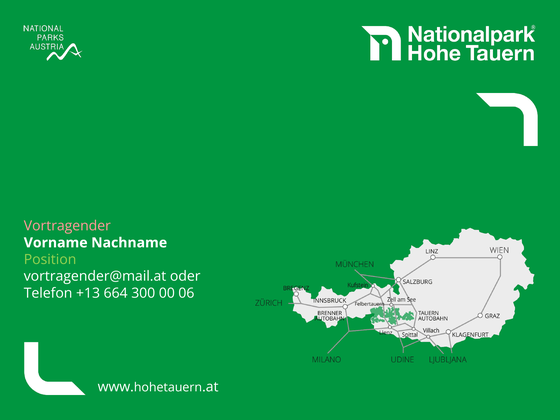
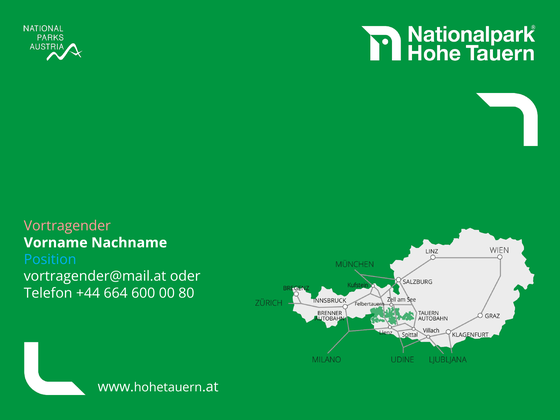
Position colour: light green -> light blue
+13: +13 -> +44
300: 300 -> 600
06: 06 -> 80
